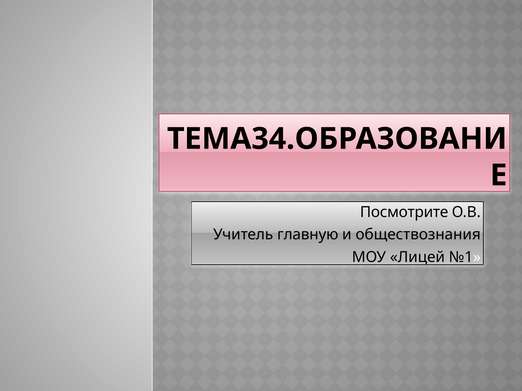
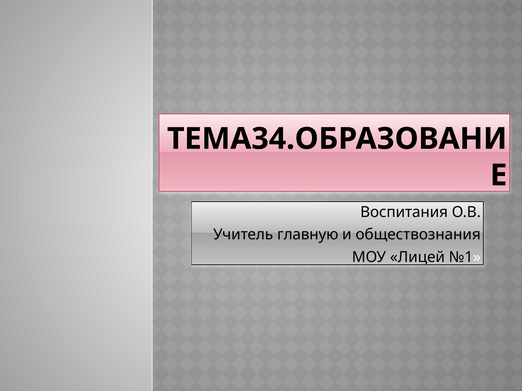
Посмотрите: Посмотрите -> Воспитания
